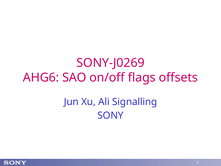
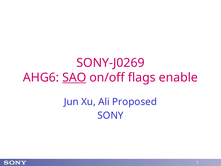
SAO underline: none -> present
offsets: offsets -> enable
Signalling: Signalling -> Proposed
